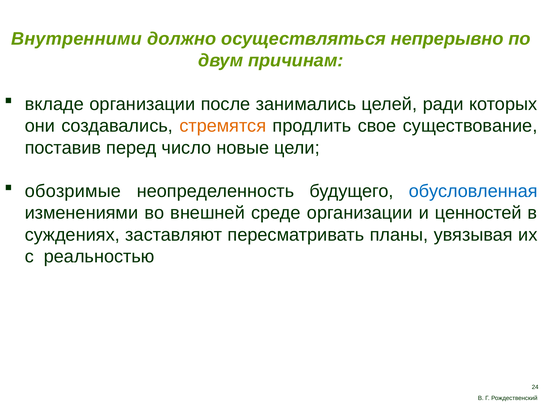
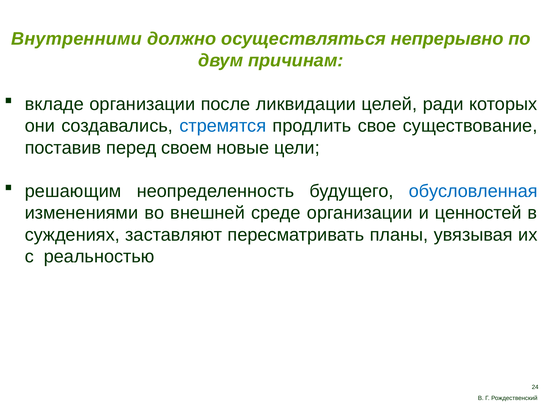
занимались: занимались -> ликвидации
стремятся colour: orange -> blue
число: число -> своем
обозримые: обозримые -> решающим
